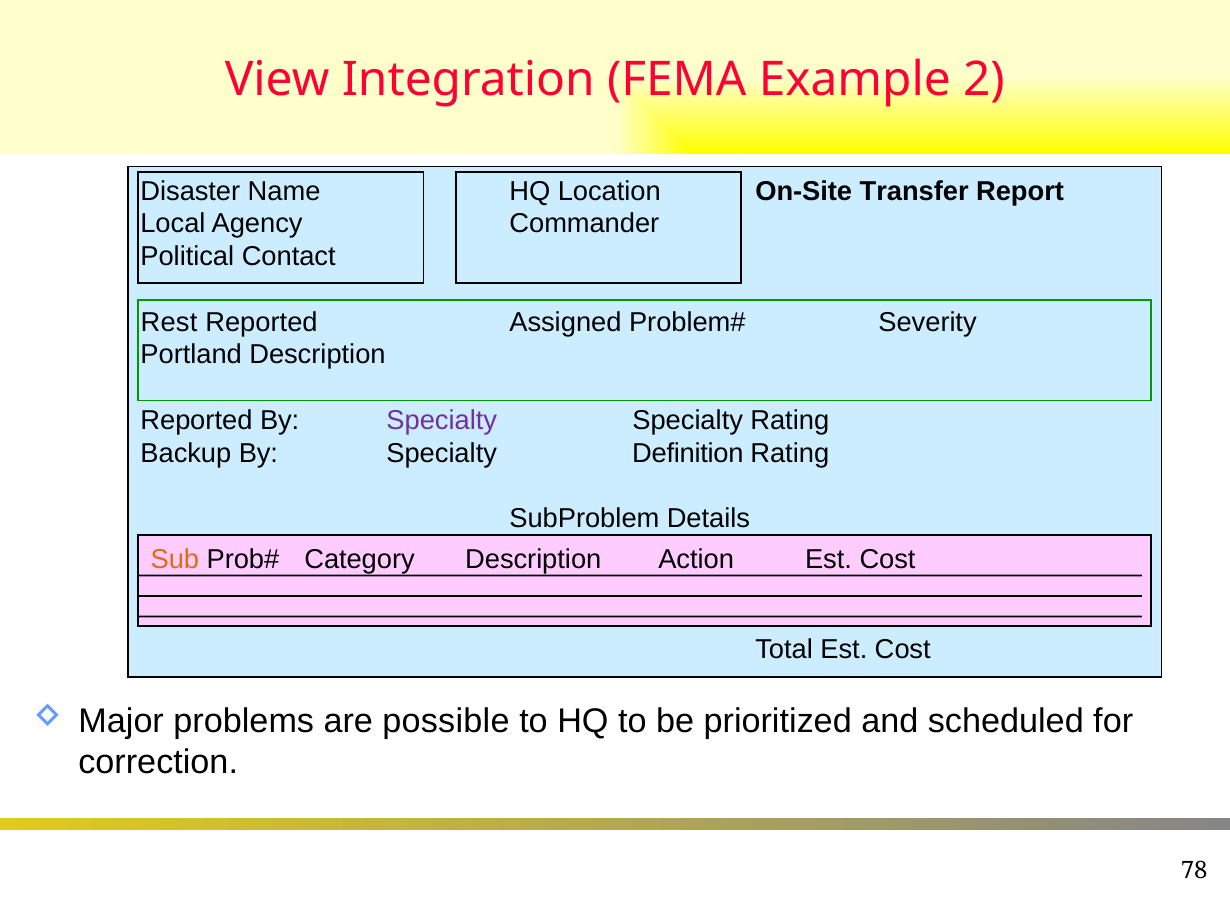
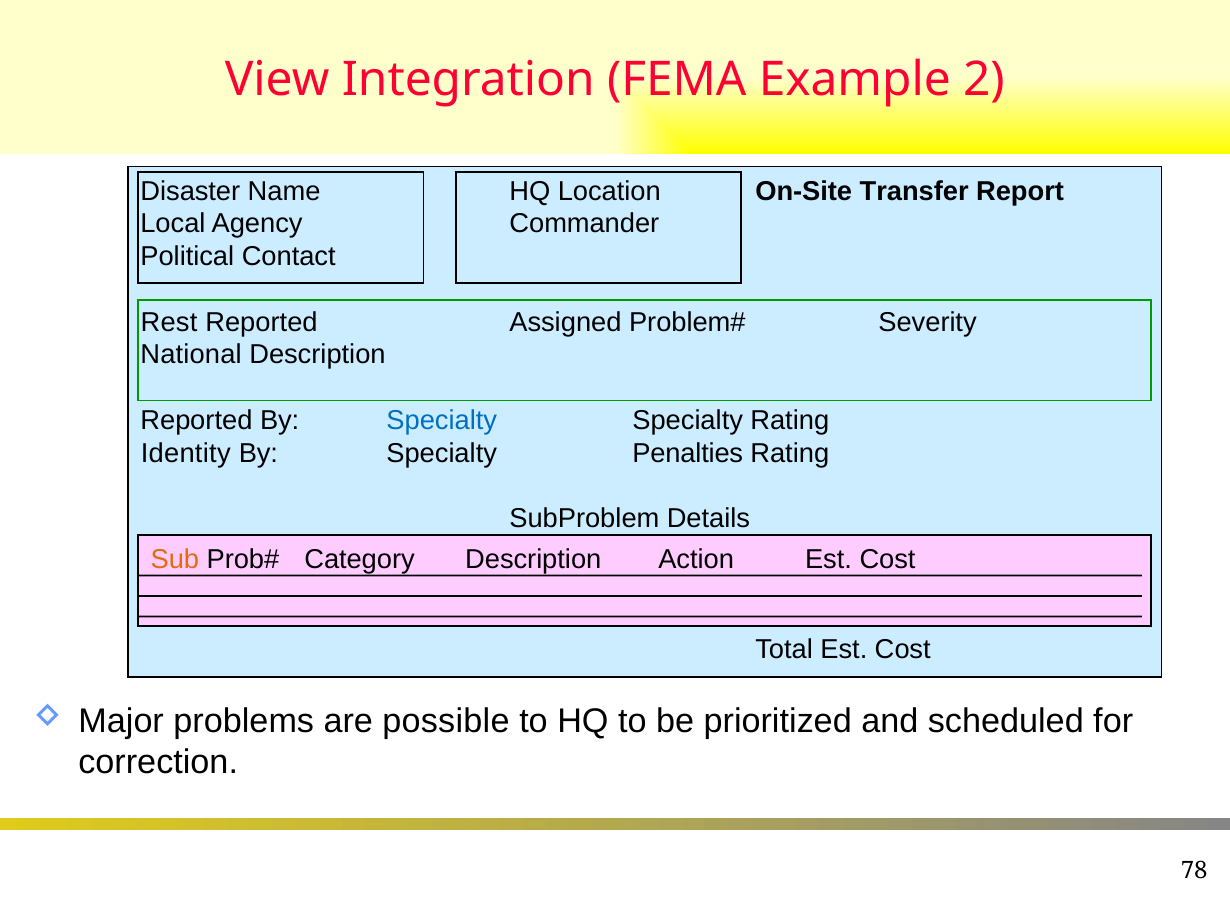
Portland: Portland -> National
Specialty at (442, 421) colour: purple -> blue
Backup: Backup -> Identity
Definition: Definition -> Penalties
